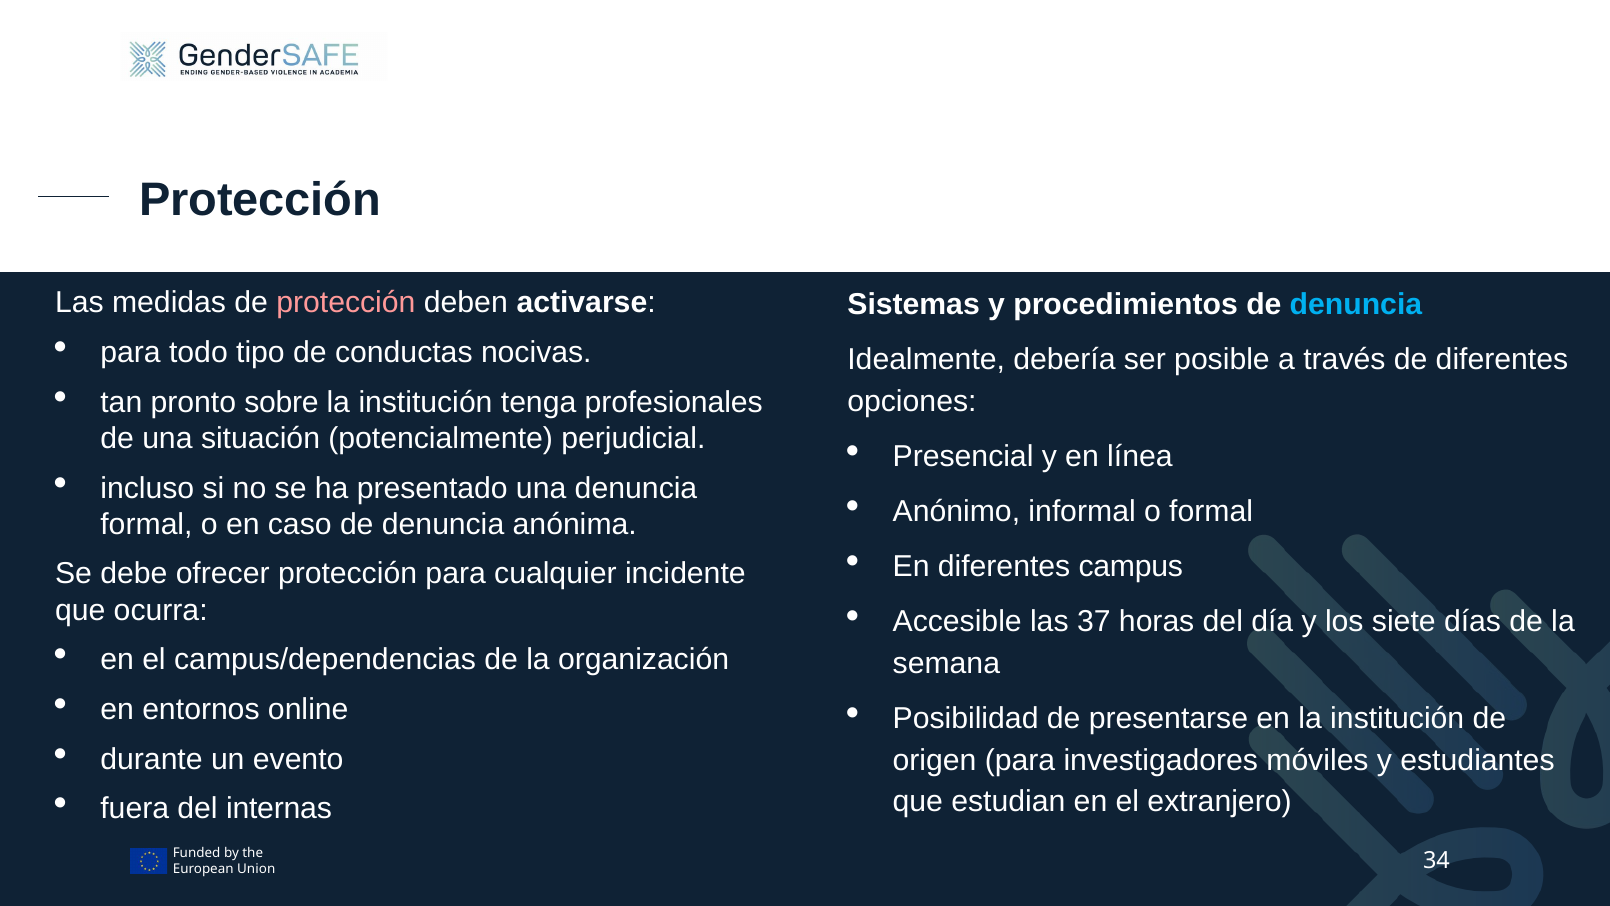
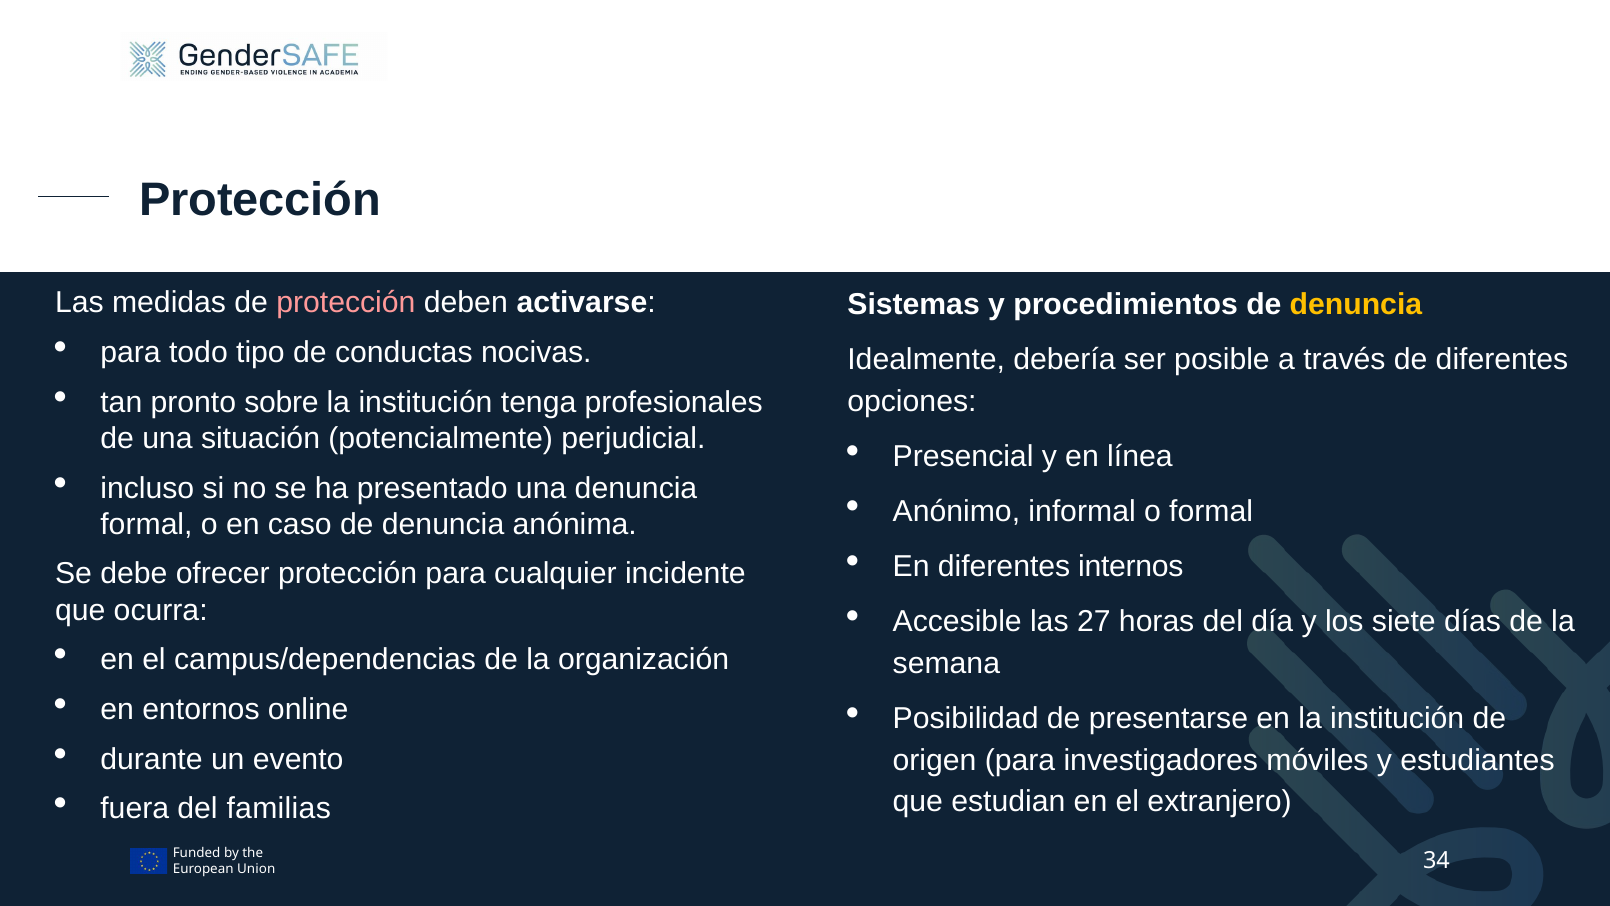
denuncia at (1356, 305) colour: light blue -> yellow
campus: campus -> internos
37: 37 -> 27
internas: internas -> familias
